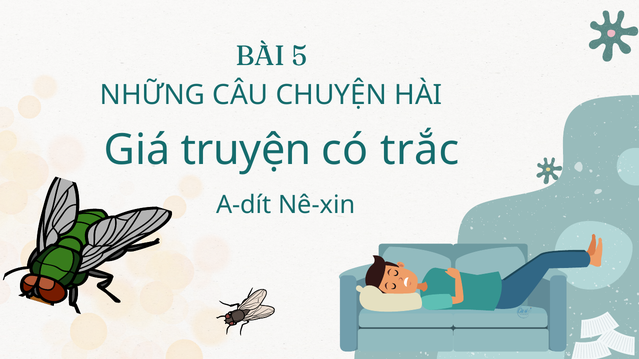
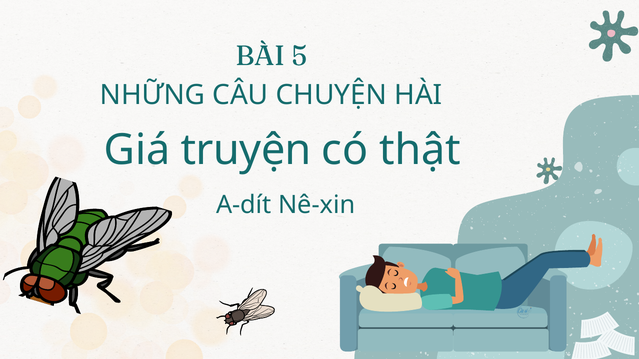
trắc: trắc -> thật
